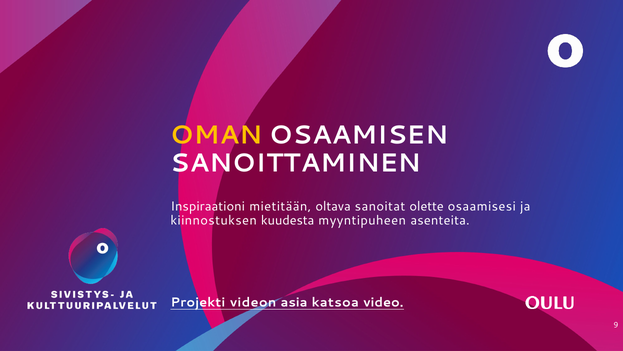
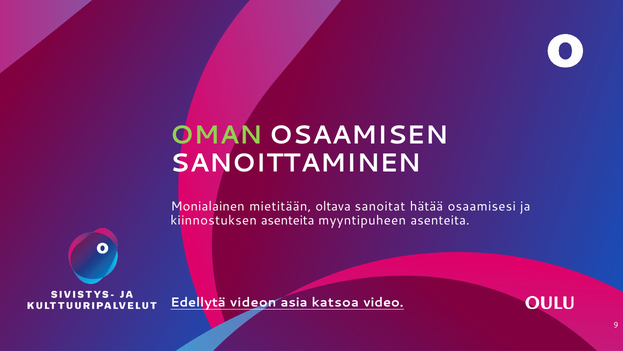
OMAN colour: yellow -> light green
Inspiraationi: Inspiraationi -> Monialainen
olette: olette -> hätää
kiinnostuksen kuudesta: kuudesta -> asenteita
Projekti: Projekti -> Edellytä
